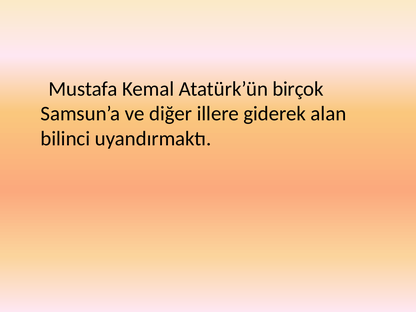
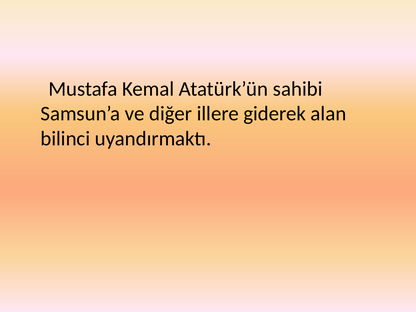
birçok: birçok -> sahibi
